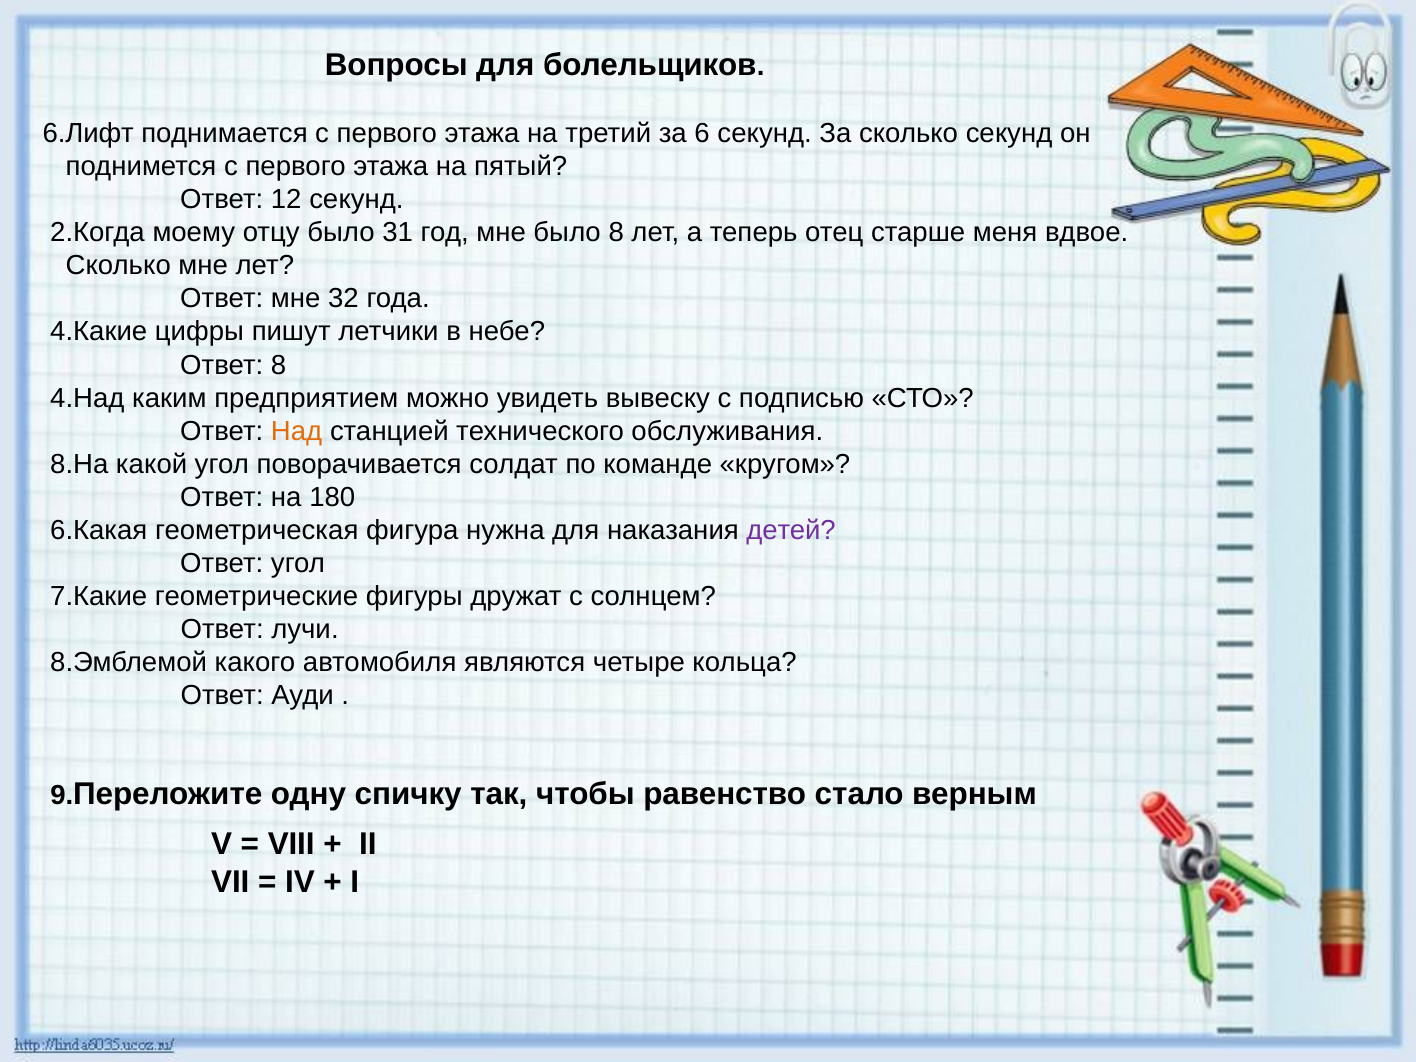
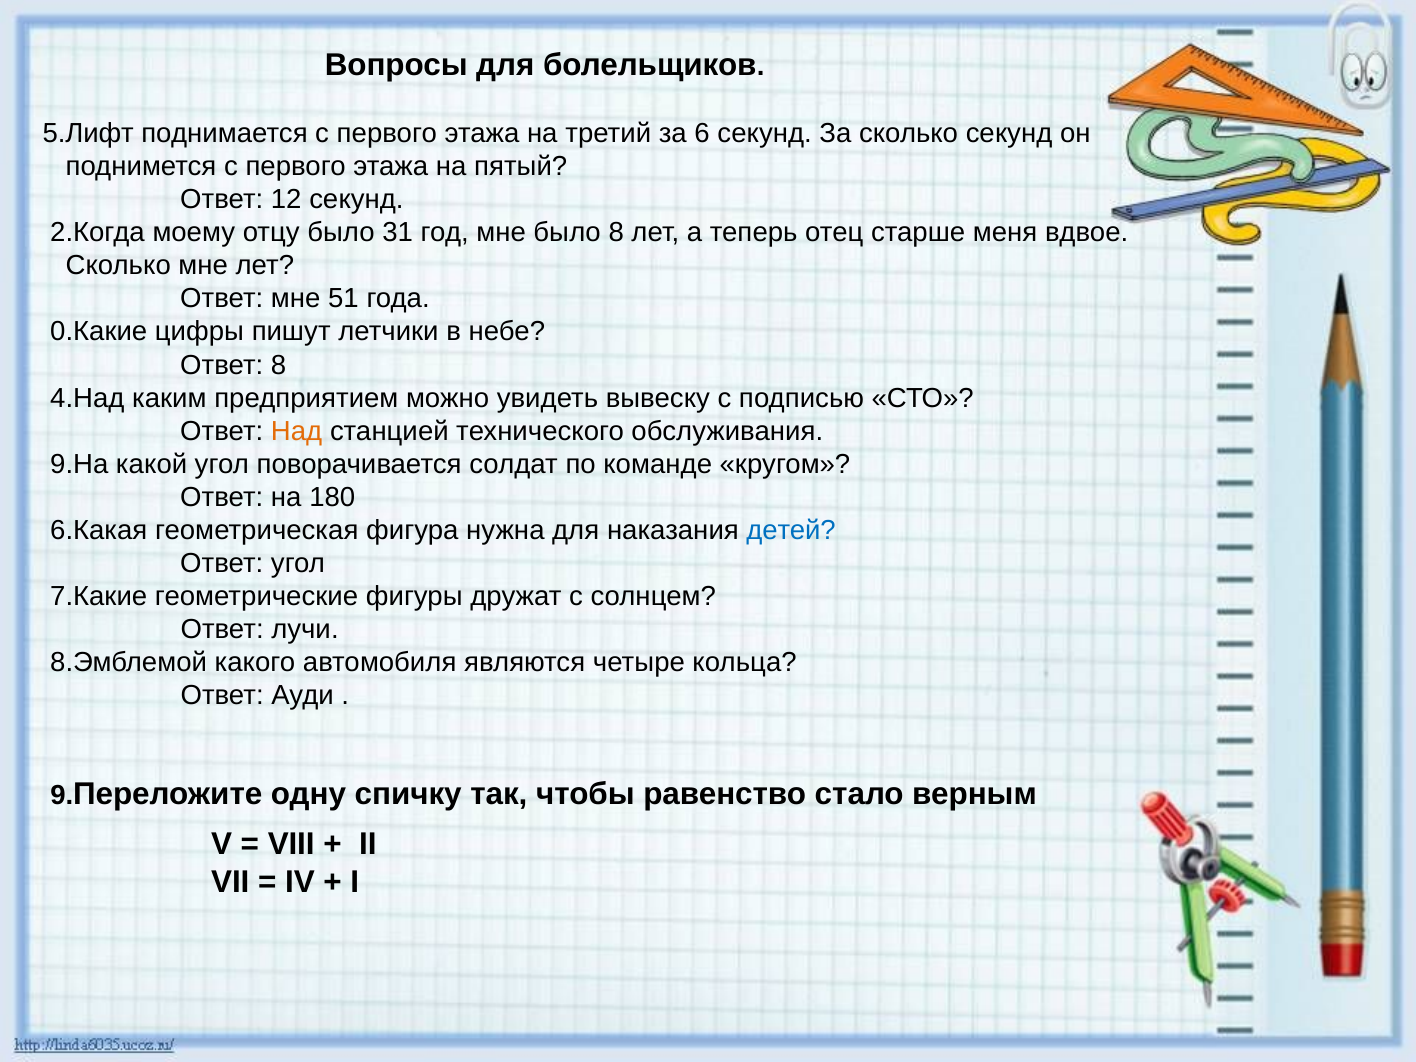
6.Лифт: 6.Лифт -> 5.Лифт
32: 32 -> 51
4.Какие: 4.Какие -> 0.Какие
8.На: 8.На -> 9.На
детей colour: purple -> blue
